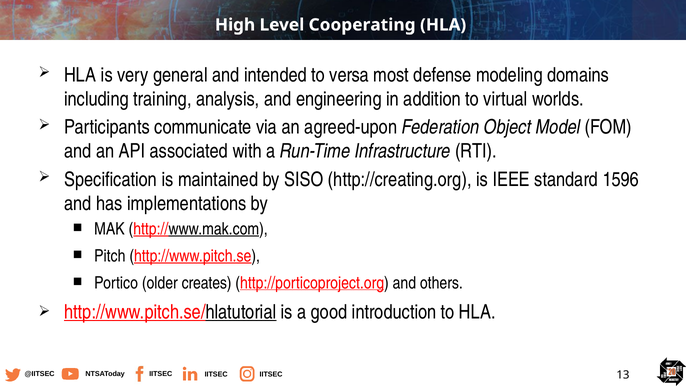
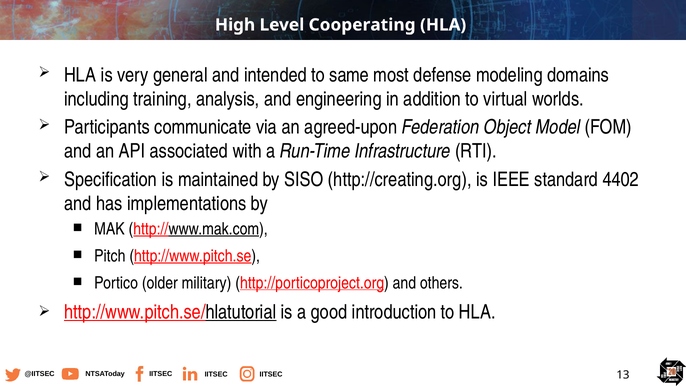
versa: versa -> same
1596: 1596 -> 4402
creates: creates -> military
